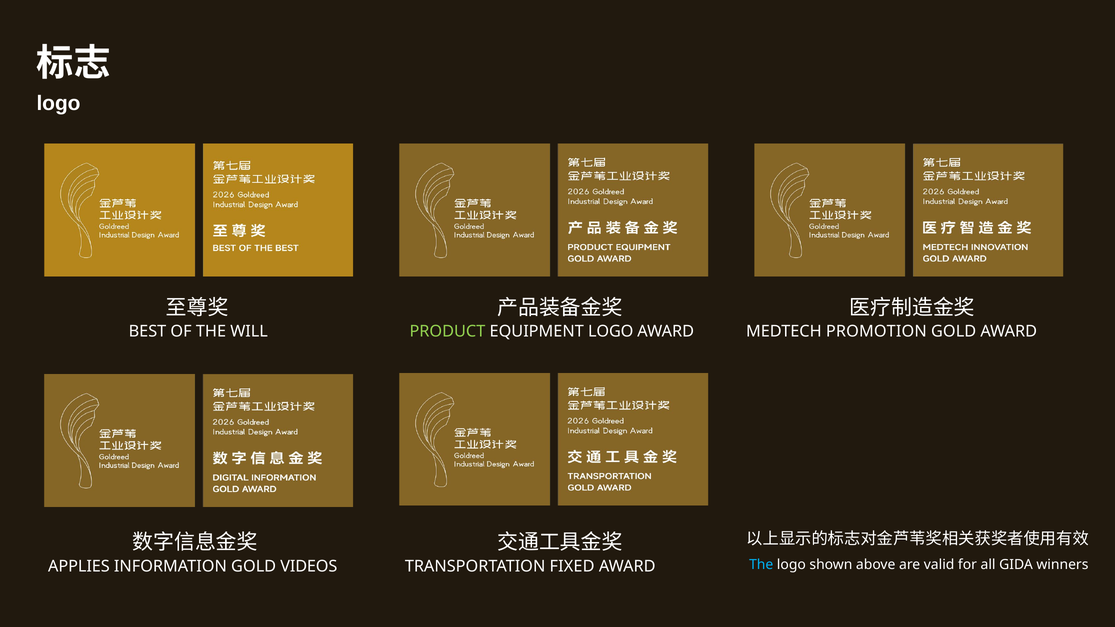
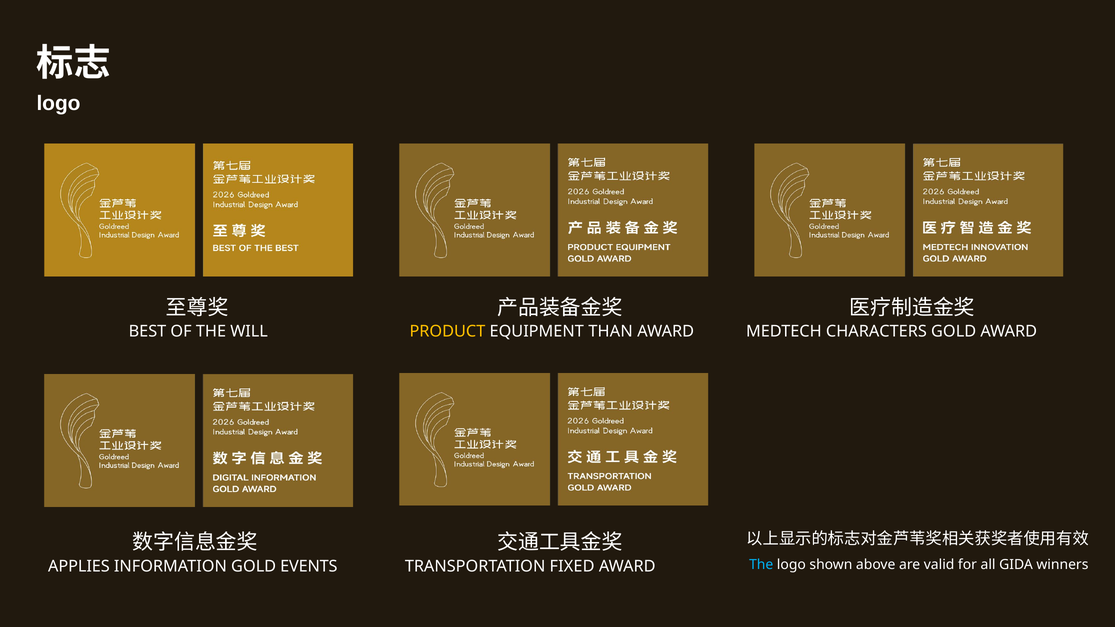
PRODUCT colour: light green -> yellow
EQUIPMENT LOGO: LOGO -> THAN
PROMOTION: PROMOTION -> CHARACTERS
VIDEOS: VIDEOS -> EVENTS
